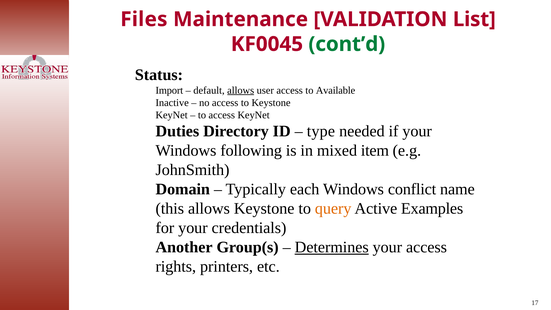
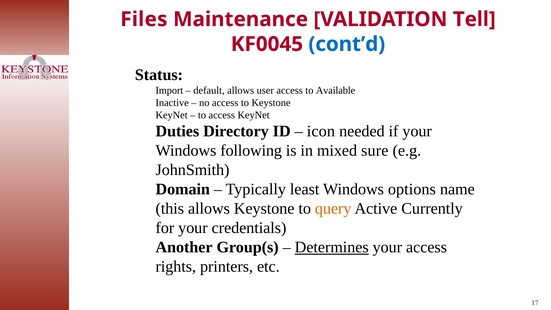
List: List -> Tell
cont’d colour: green -> blue
allows at (241, 90) underline: present -> none
type: type -> icon
item: item -> sure
each: each -> least
conflict: conflict -> options
Examples: Examples -> Currently
